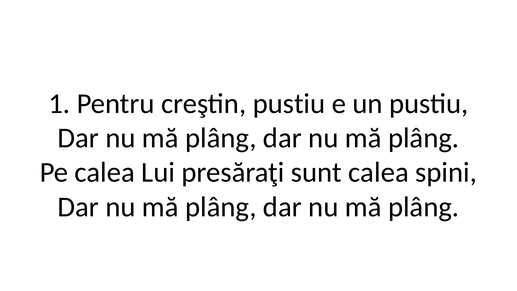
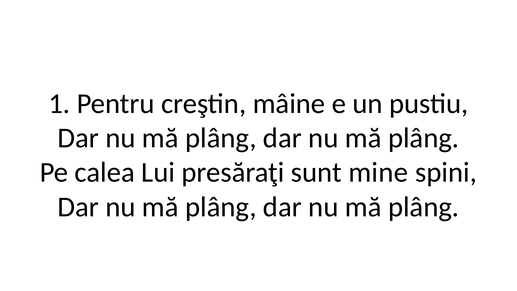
creştin pustiu: pustiu -> mâine
sunt calea: calea -> mine
